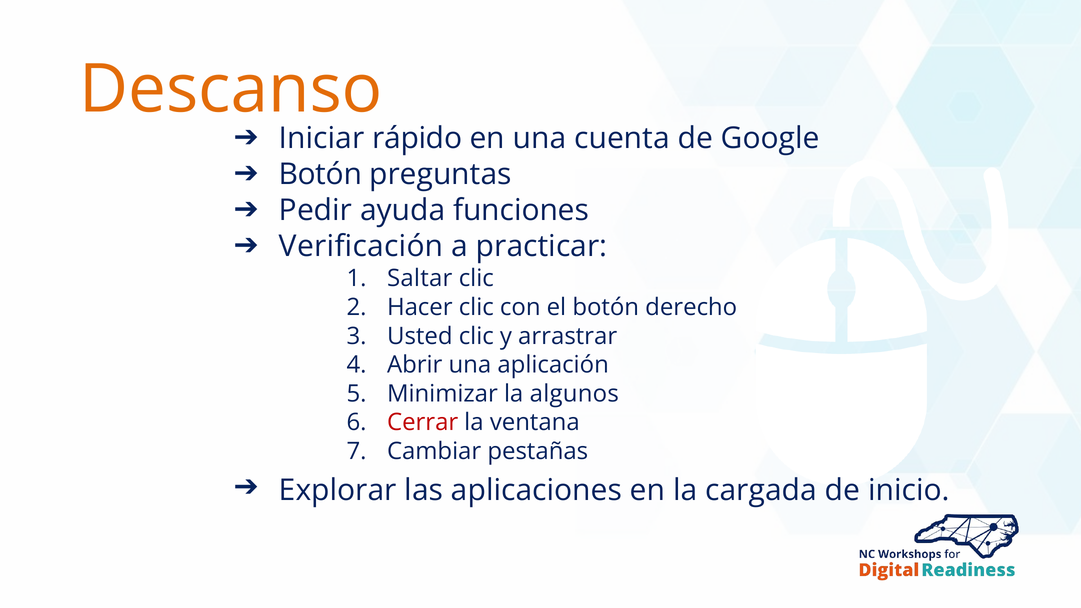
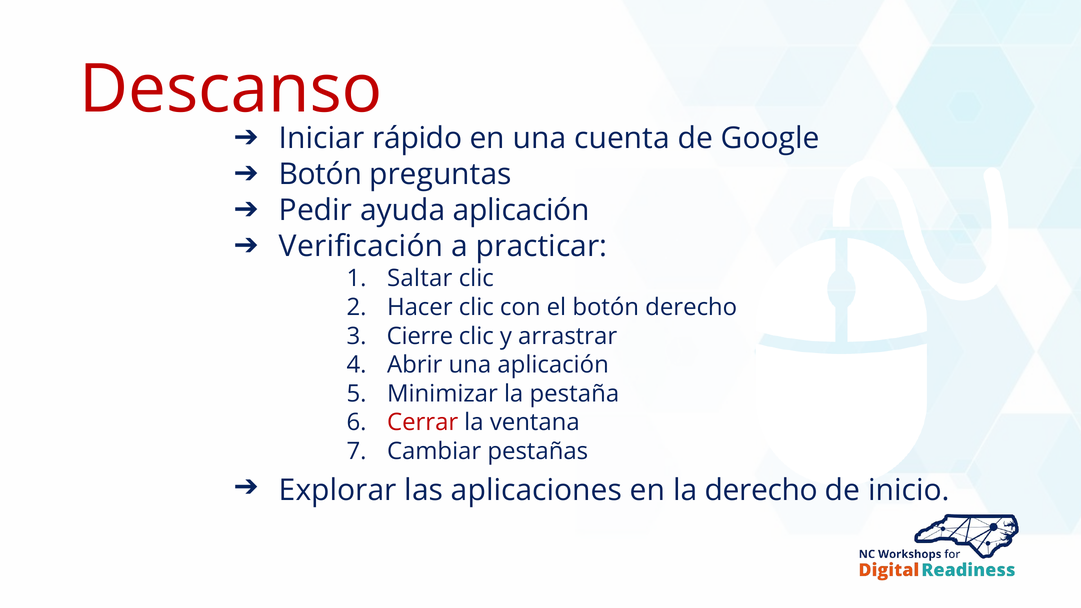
Descanso colour: orange -> red
ayuda funciones: funciones -> aplicación
Usted: Usted -> Cierre
algunos: algunos -> pestaña
la cargada: cargada -> derecho
